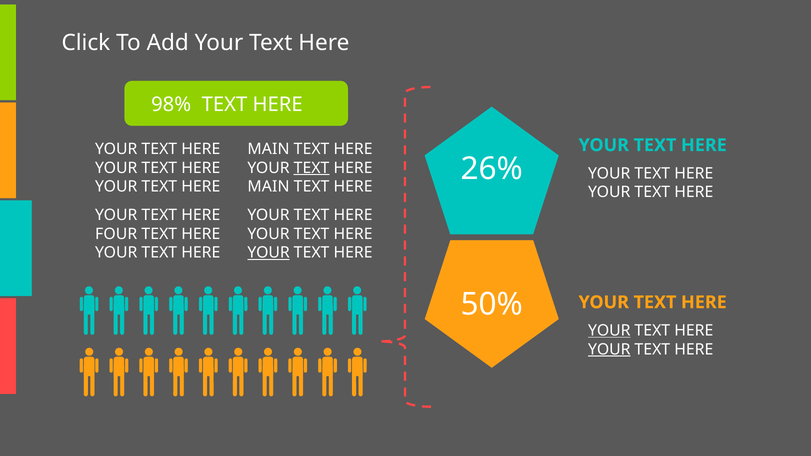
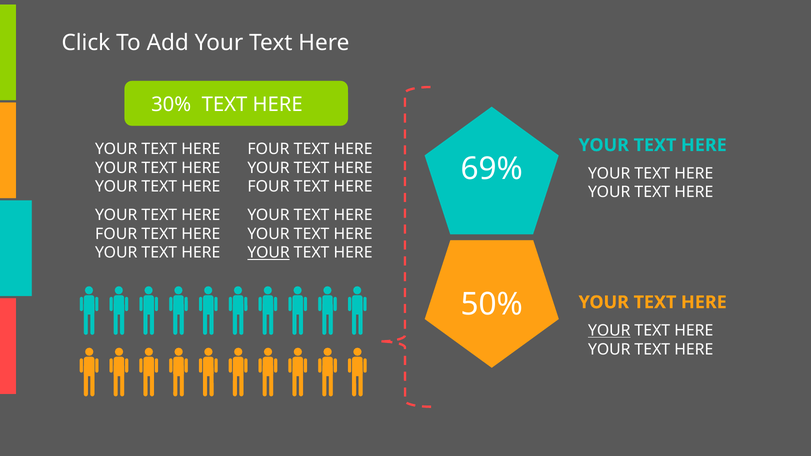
98%: 98% -> 30%
MAIN at (268, 149): MAIN -> FOUR
26%: 26% -> 69%
TEXT at (312, 168) underline: present -> none
MAIN at (268, 187): MAIN -> FOUR
YOUR at (609, 350) underline: present -> none
